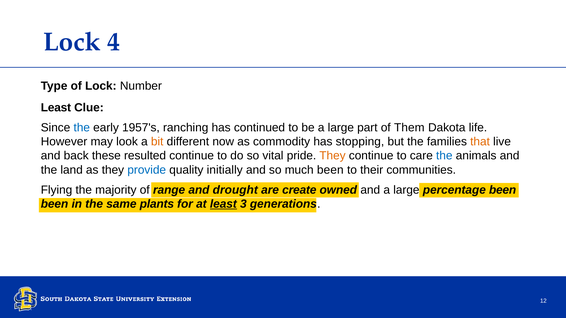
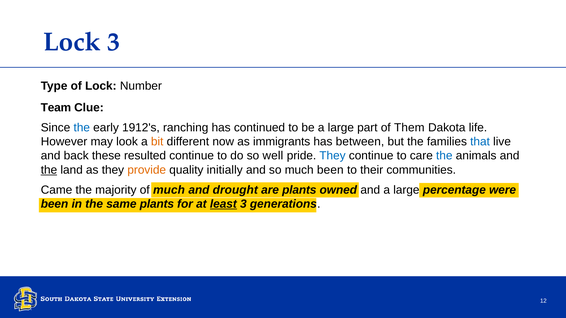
Lock 4: 4 -> 3
Least at (56, 108): Least -> Team
1957's: 1957's -> 1912's
commodity: commodity -> immigrants
stopping: stopping -> between
that colour: orange -> blue
vital: vital -> well
They at (332, 156) colour: orange -> blue
the at (49, 170) underline: none -> present
provide colour: blue -> orange
Flying: Flying -> Came
of range: range -> much
are create: create -> plants
percentage been: been -> were
